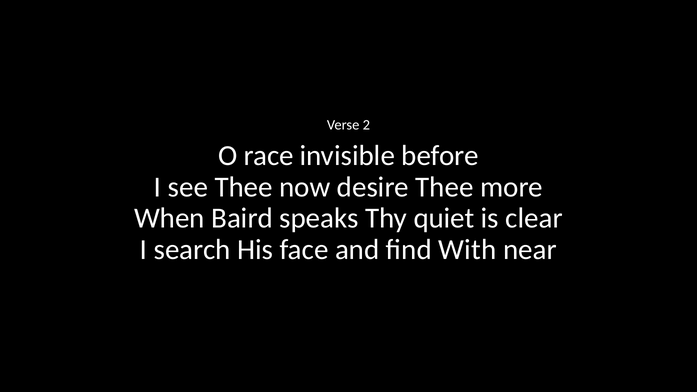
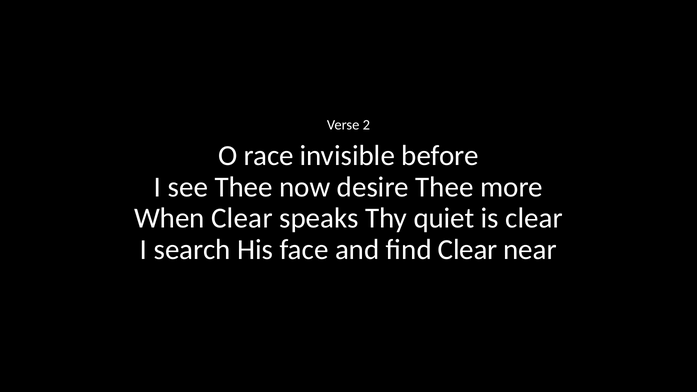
When Baird: Baird -> Clear
find With: With -> Clear
